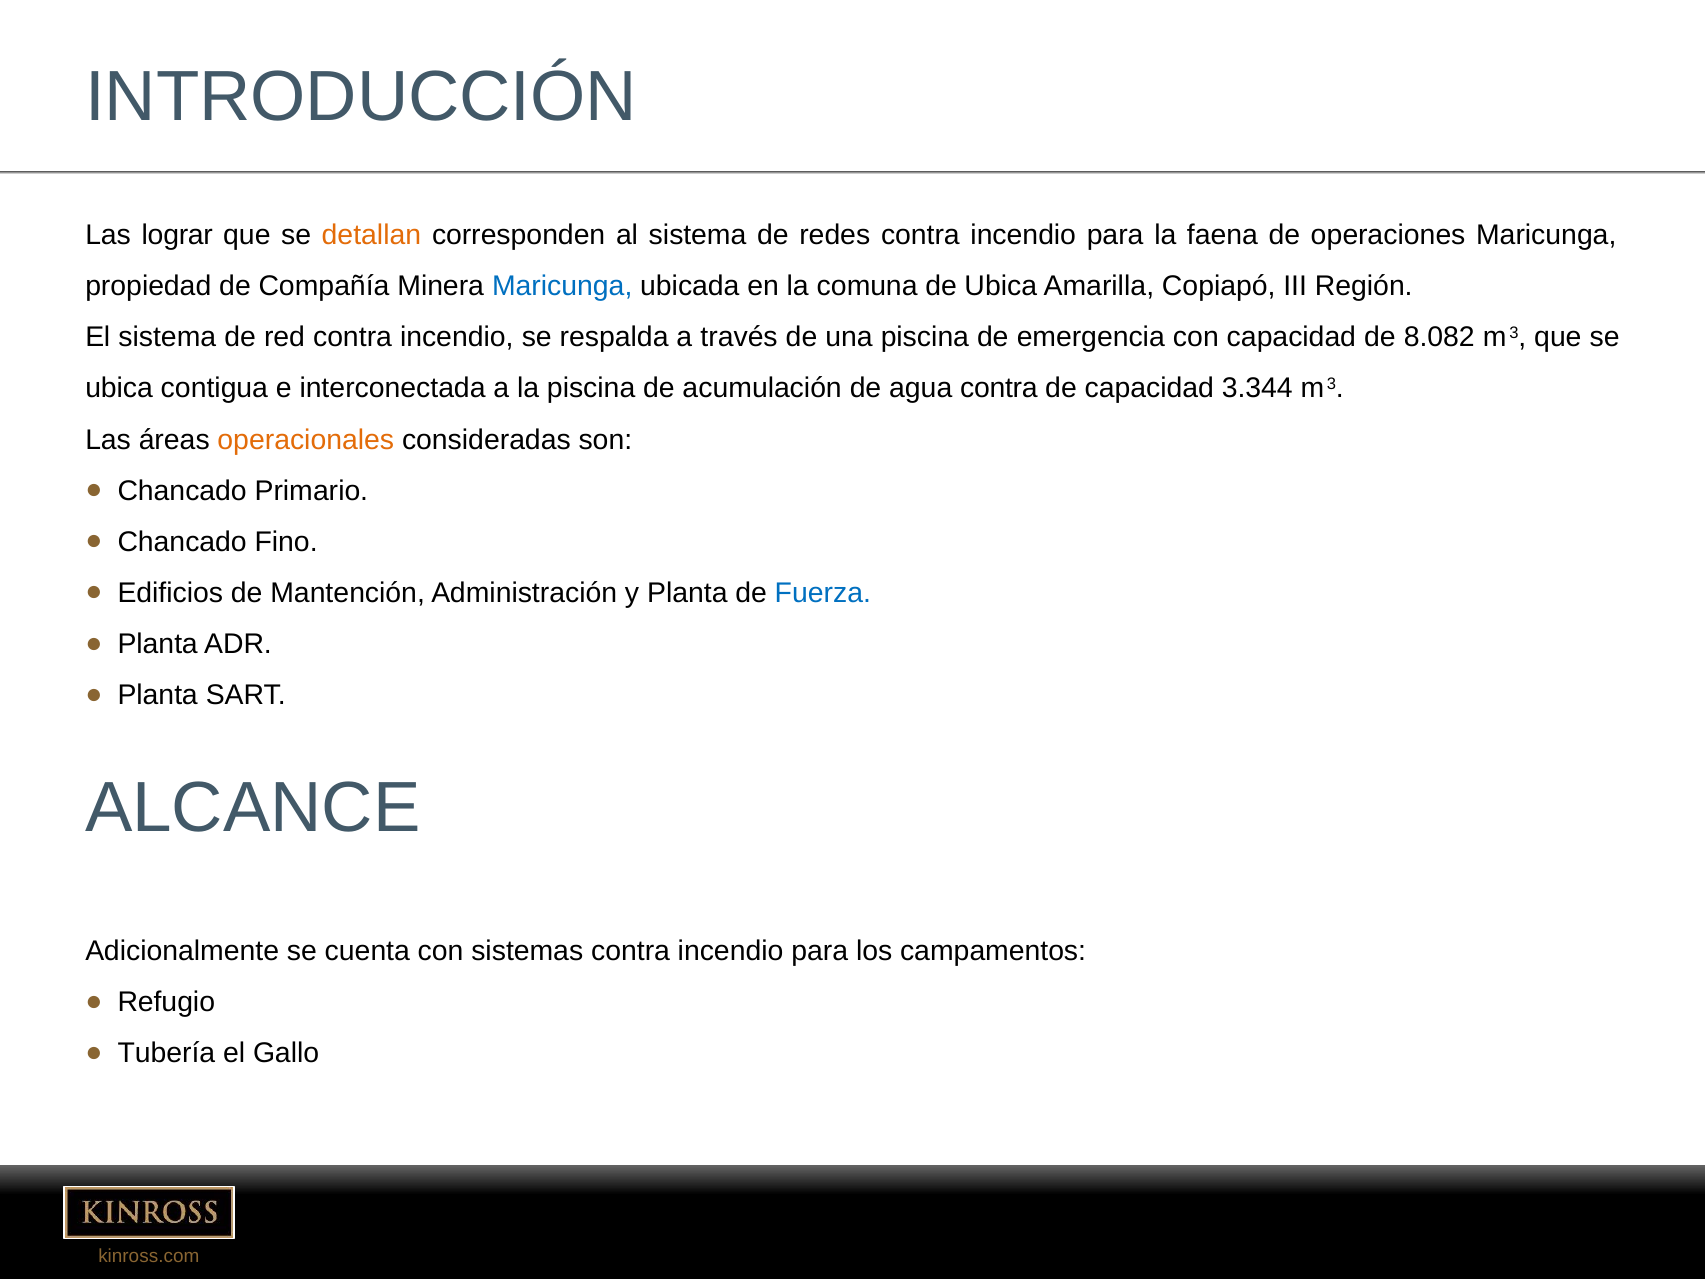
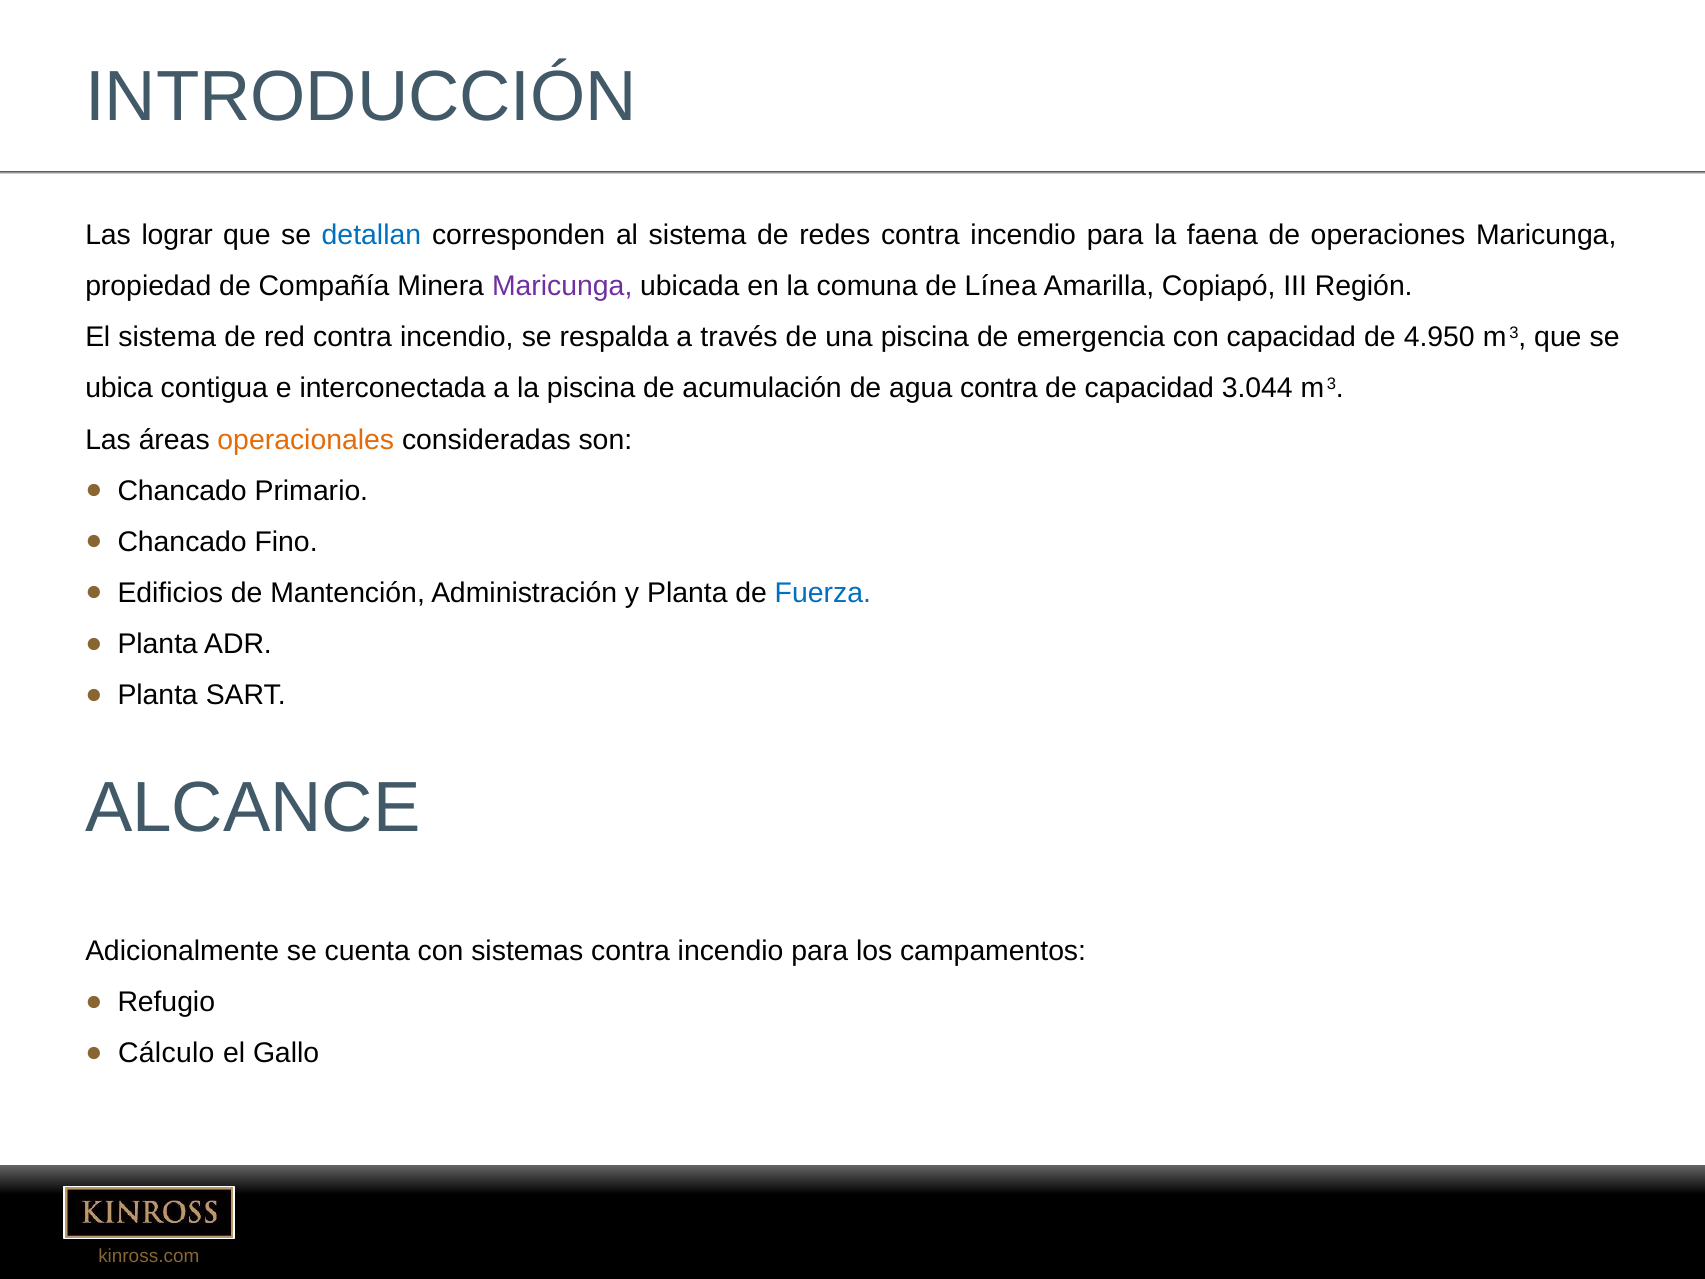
detallan colour: orange -> blue
Maricunga at (562, 286) colour: blue -> purple
de Ubica: Ubica -> Línea
8.082: 8.082 -> 4.950
3.344: 3.344 -> 3.044
Tubería: Tubería -> Cálculo
